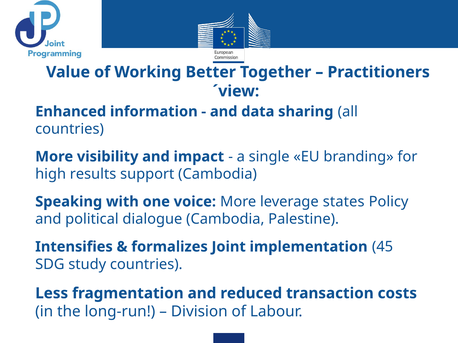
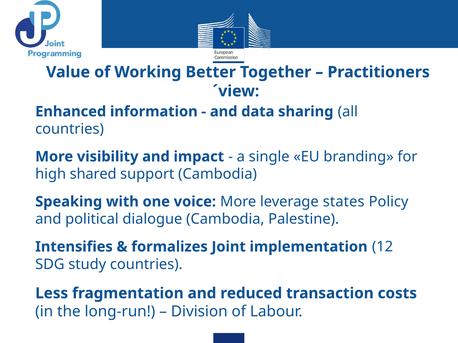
results: results -> shared
45: 45 -> 12
